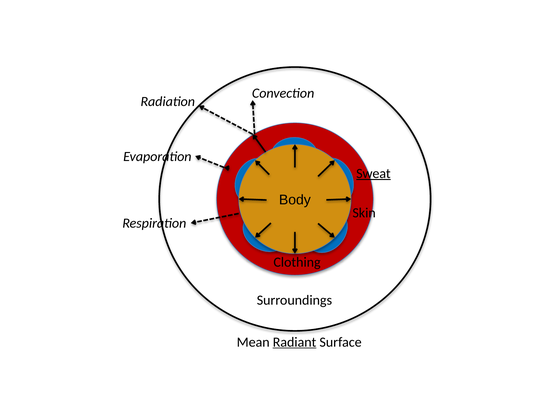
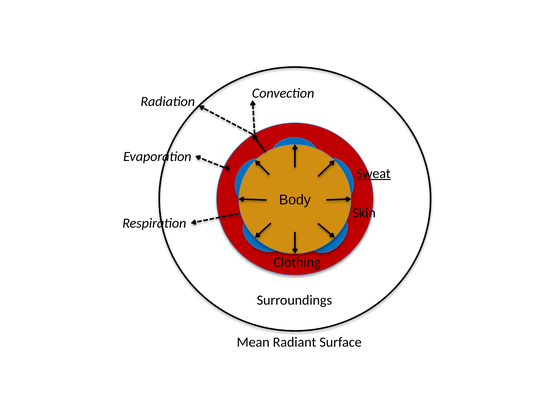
Radiant underline: present -> none
